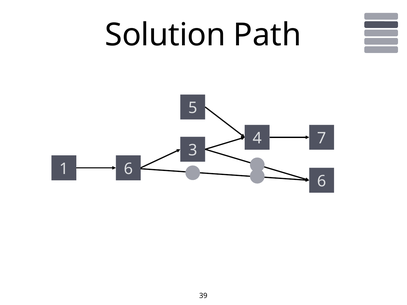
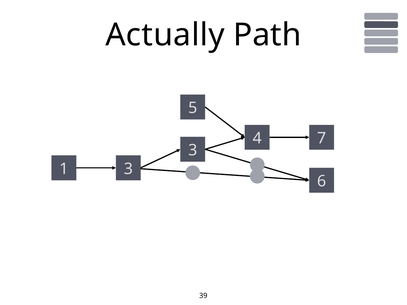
Solution: Solution -> Actually
1 6: 6 -> 3
